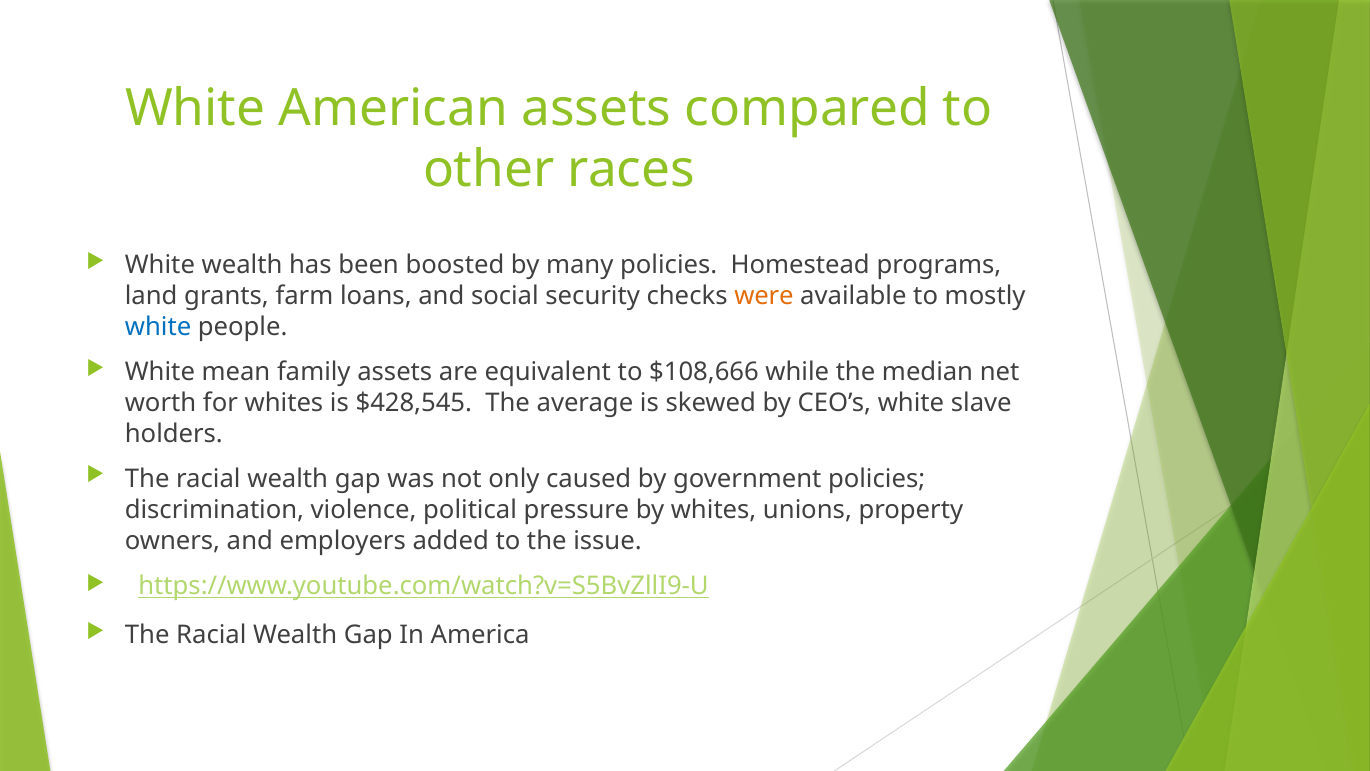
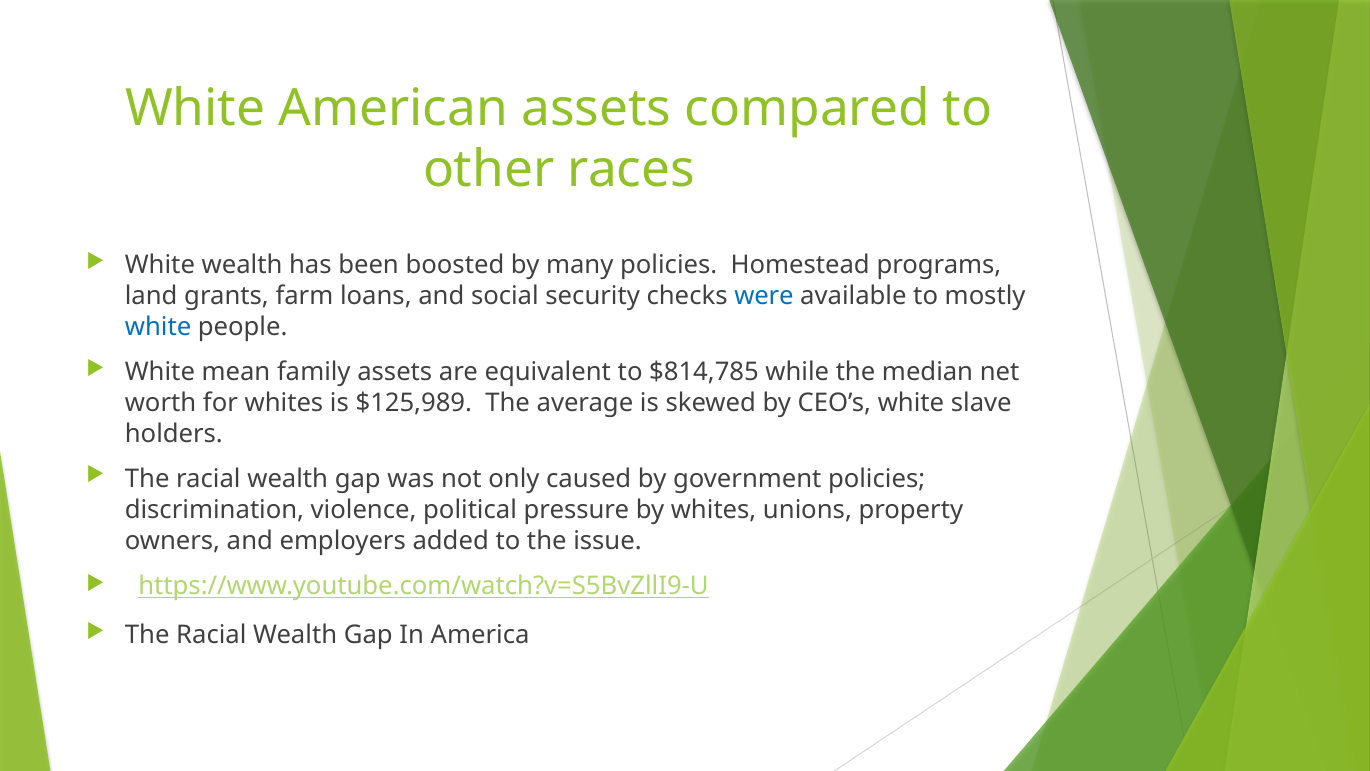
were colour: orange -> blue
$108,666: $108,666 -> $814,785
$428,545: $428,545 -> $125,989
